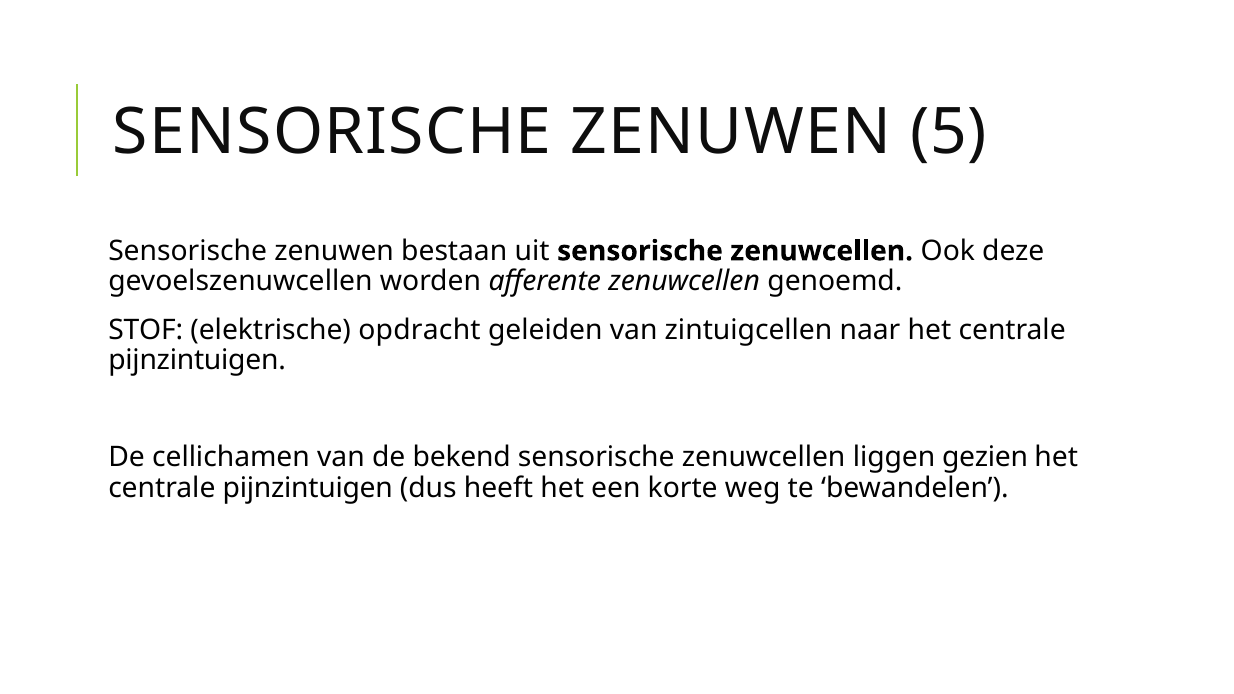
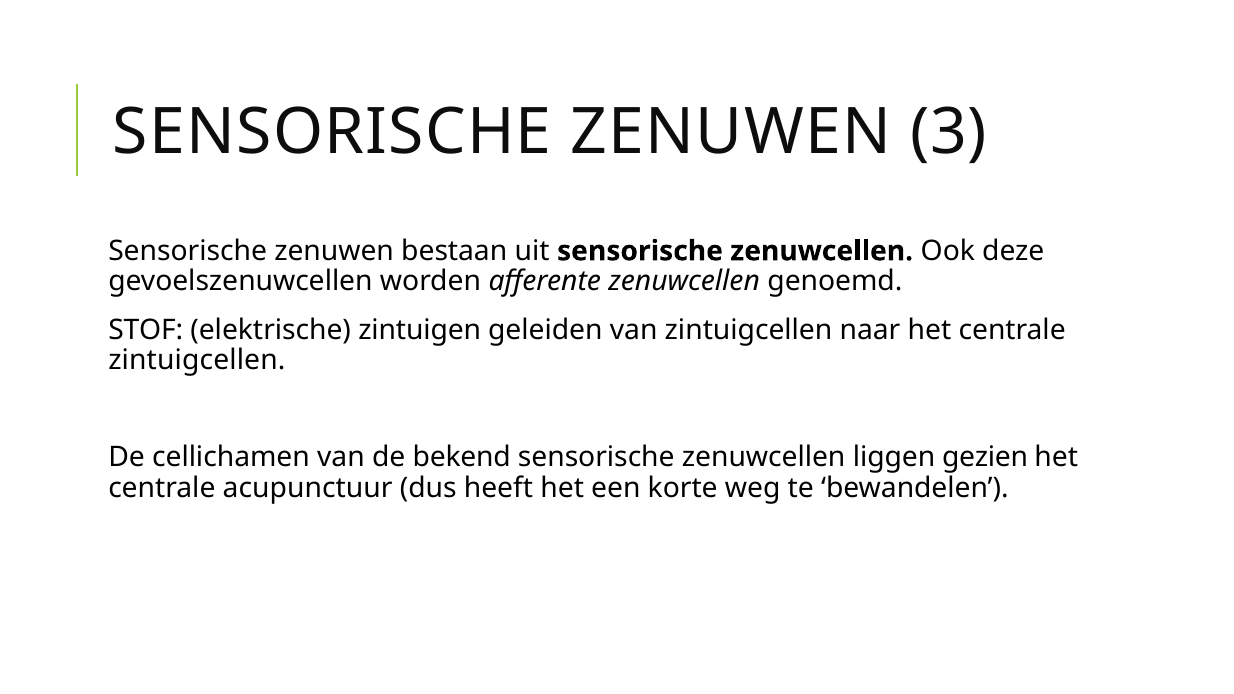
5: 5 -> 3
opdracht: opdracht -> zintuigen
pijnzintuigen at (197, 361): pijnzintuigen -> zintuigcellen
pijnzintuigen at (308, 488): pijnzintuigen -> acupunctuur
